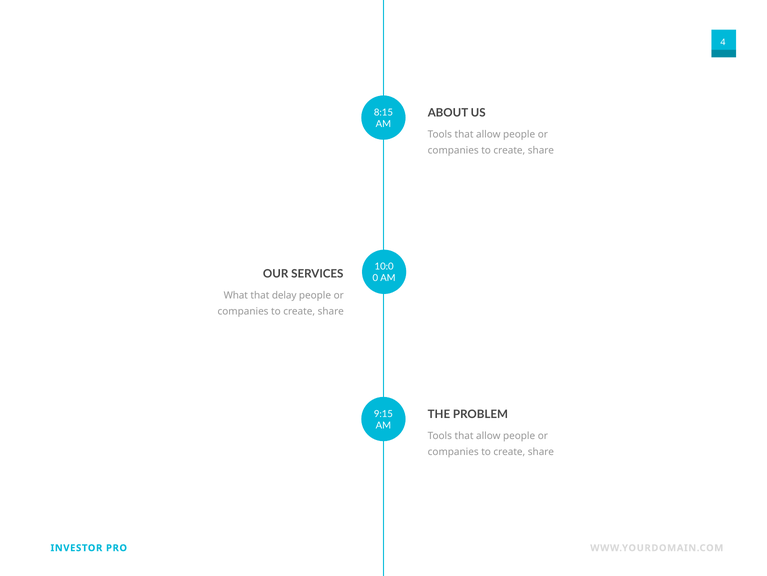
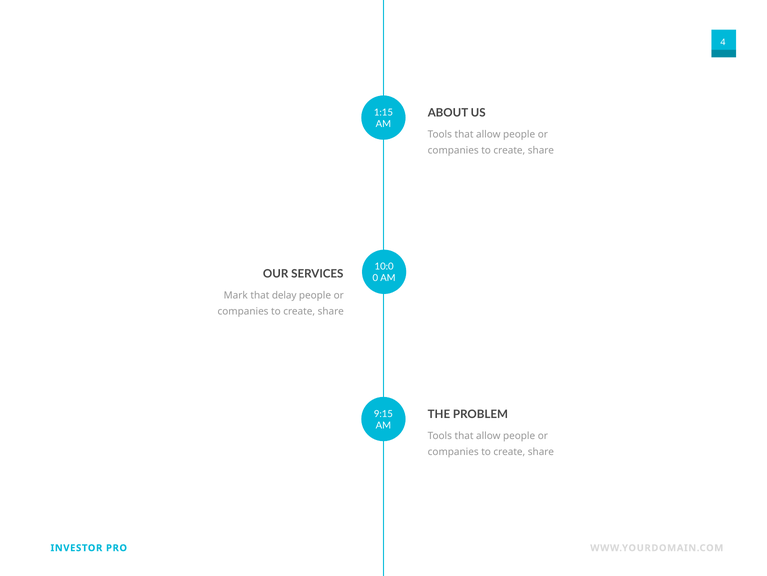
8:15: 8:15 -> 1:15
What: What -> Mark
